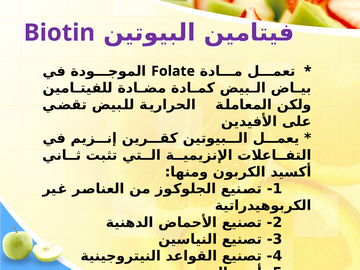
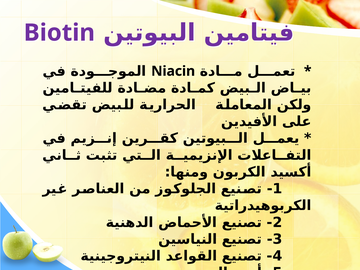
Folate: Folate -> Niacin
